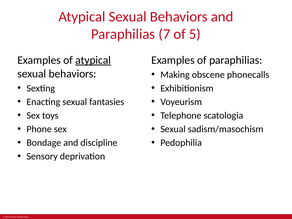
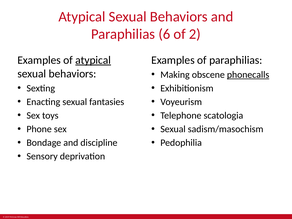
7: 7 -> 6
5: 5 -> 2
phonecalls underline: none -> present
